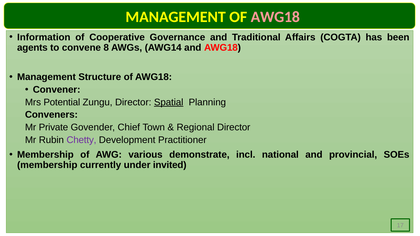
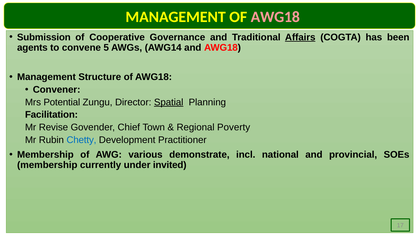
Information: Information -> Submission
Affairs underline: none -> present
8: 8 -> 5
Conveners: Conveners -> Facilitation
Private: Private -> Revise
Regional Director: Director -> Poverty
Chetty colour: purple -> blue
